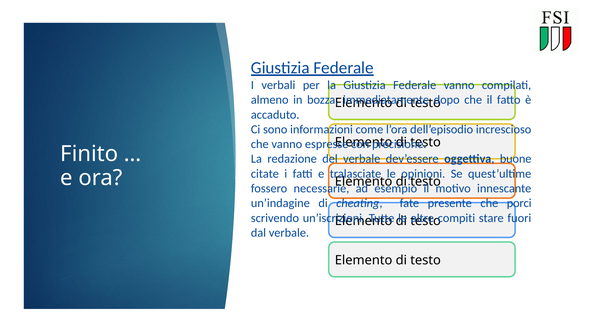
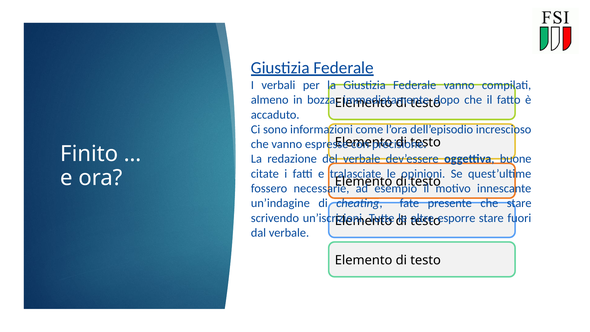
che porci: porci -> stare
compiti: compiti -> esporre
